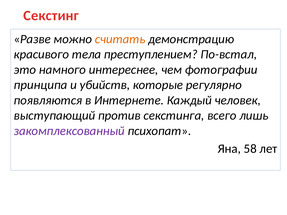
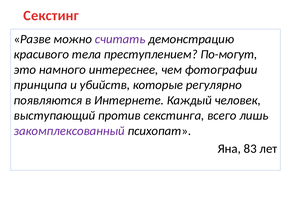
считать colour: orange -> purple
По-встал: По-встал -> По-могут
58: 58 -> 83
